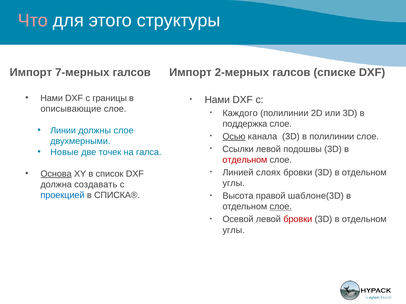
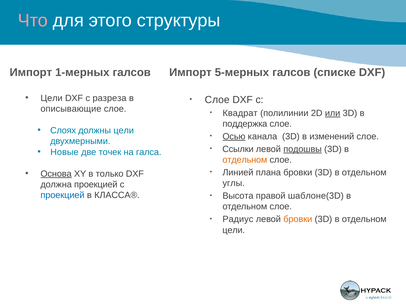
2-мерных: 2-мерных -> 5-мерных
7-мерных: 7-мерных -> 1-мерных
Нами at (52, 98): Нами -> Цели
границы: границы -> разреза
Нами at (217, 100): Нами -> Слое
Каждого: Каждого -> Квадрат
или underline: none -> present
Линии: Линии -> Слоях
должны слое: слое -> цели
в полилинии: полилинии -> изменений
подошвы underline: none -> present
отдельном at (245, 160) colour: red -> orange
слоях: слоях -> плана
список: список -> только
должна создавать: создавать -> проекцией
СПИСКА®: СПИСКА® -> КЛАССА®
слое at (281, 207) underline: present -> none
Осевой: Осевой -> Радиус
бровки at (298, 220) colour: red -> orange
углы at (234, 230): углы -> цели
